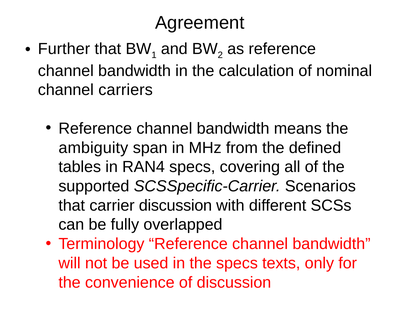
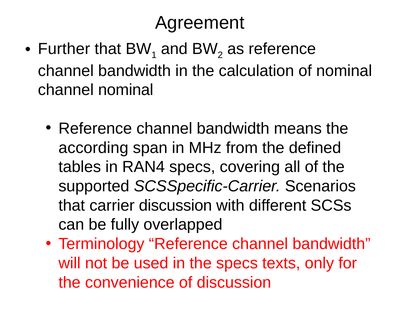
channel carriers: carriers -> nominal
ambiguity: ambiguity -> according
